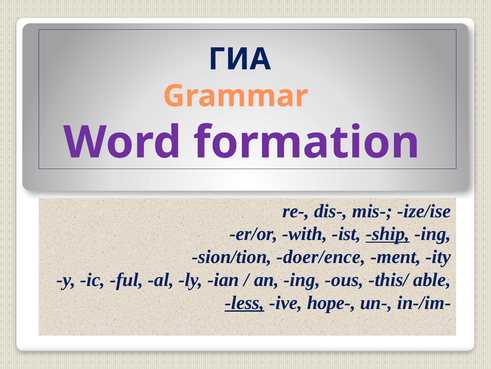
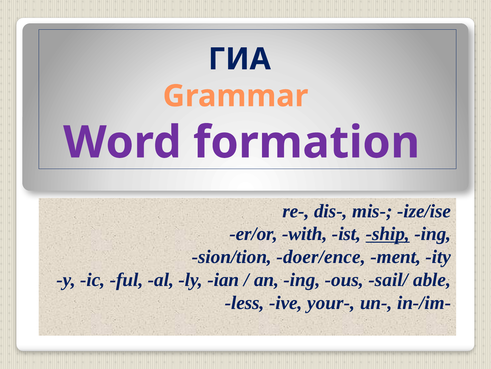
this/: this/ -> sail/
less underline: present -> none
hope-: hope- -> your-
